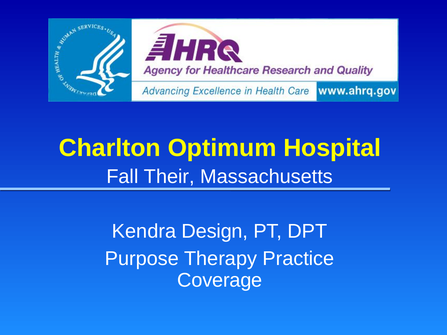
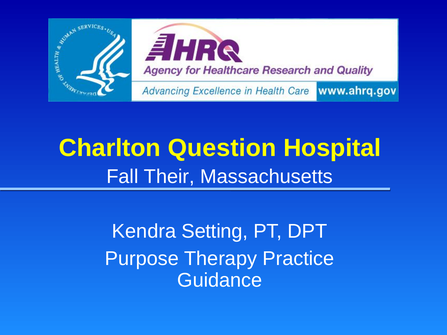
Optimum: Optimum -> Question
Design: Design -> Setting
Coverage: Coverage -> Guidance
